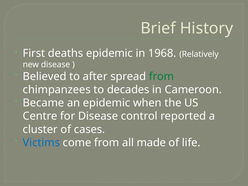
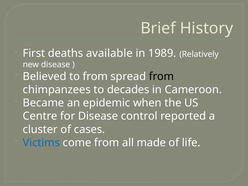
deaths epidemic: epidemic -> available
1968: 1968 -> 1989
to after: after -> from
from at (162, 76) colour: green -> black
